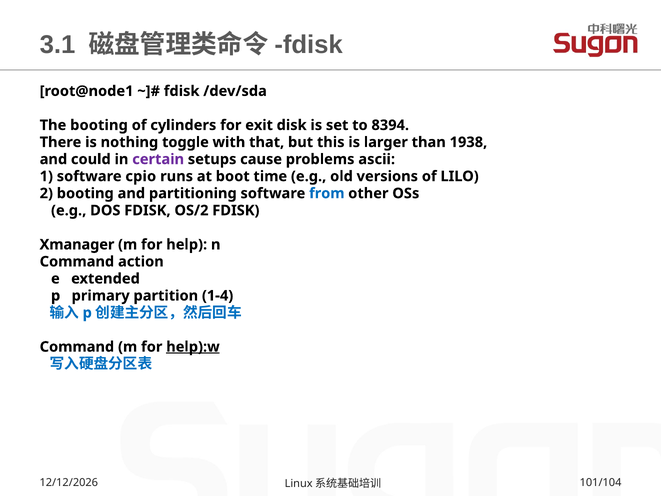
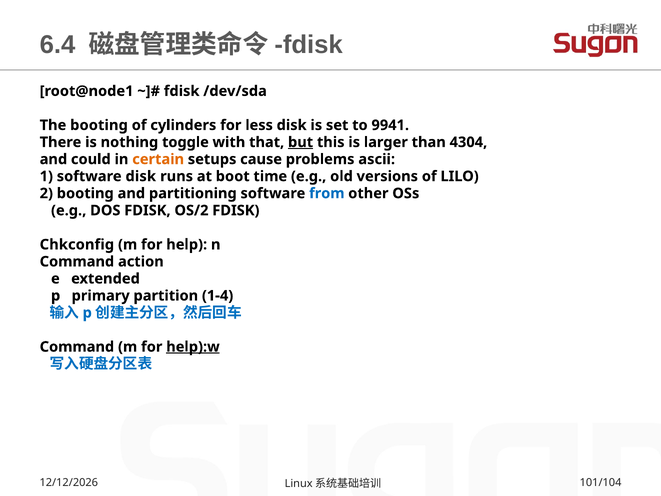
3.1: 3.1 -> 6.4
exit: exit -> less
8394: 8394 -> 9941
but underline: none -> present
1938: 1938 -> 4304
certain colour: purple -> orange
software cpio: cpio -> disk
Xmanager: Xmanager -> Chkconfig
